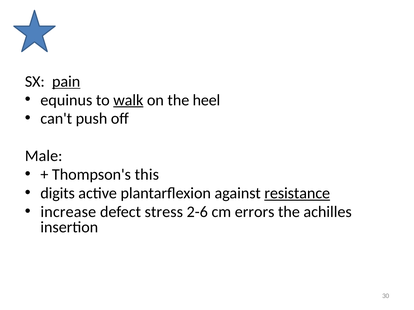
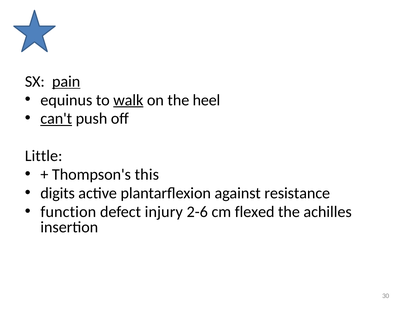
can't underline: none -> present
Male: Male -> Little
resistance underline: present -> none
increase: increase -> function
stress: stress -> injury
errors: errors -> flexed
